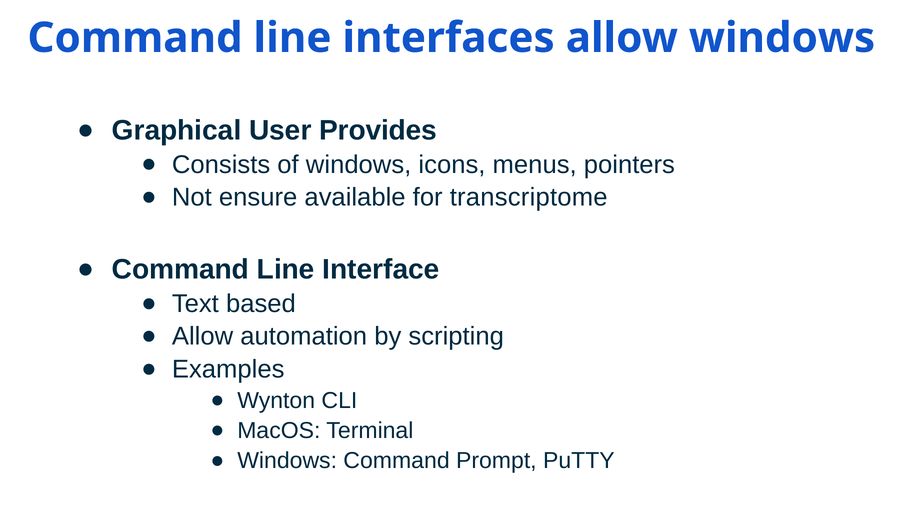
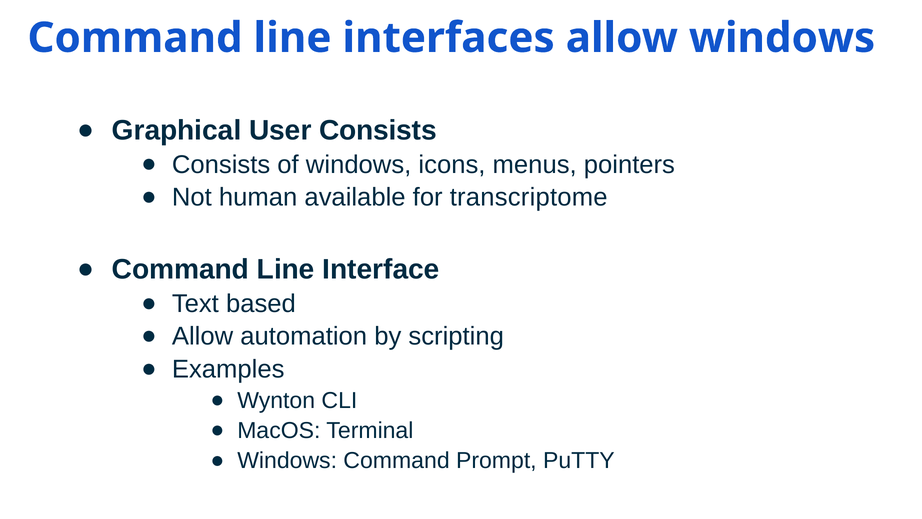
User Provides: Provides -> Consists
ensure: ensure -> human
